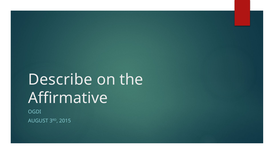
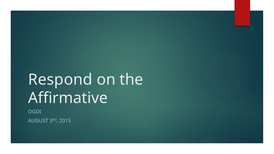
Describe: Describe -> Respond
